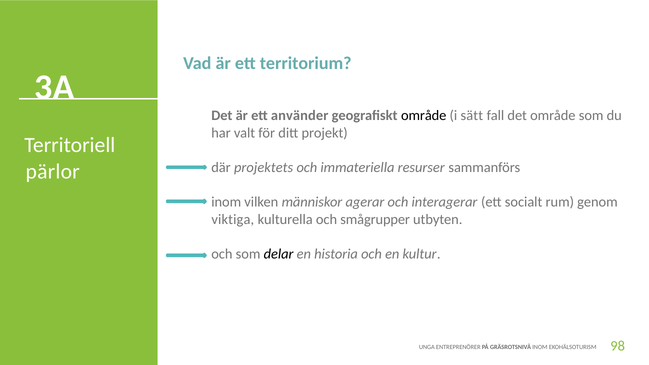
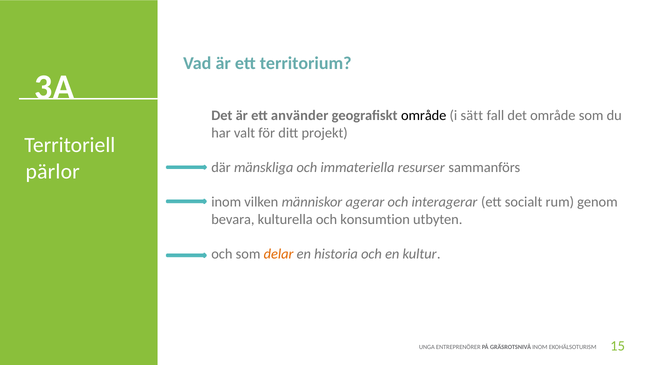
projektets: projektets -> mänskliga
viktiga: viktiga -> bevara
smågrupper: smågrupper -> konsumtion
delar colour: black -> orange
98: 98 -> 15
